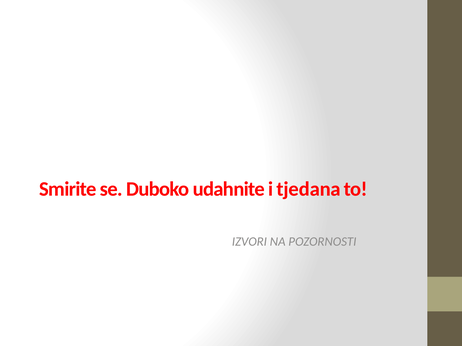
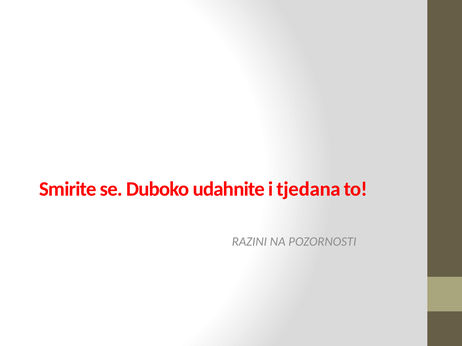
IZVORI: IZVORI -> RAZINI
